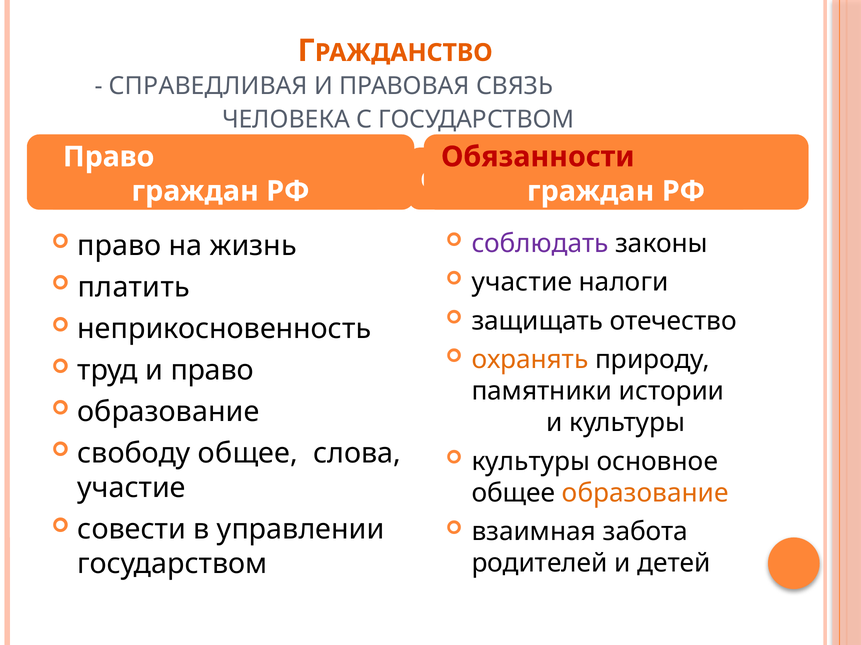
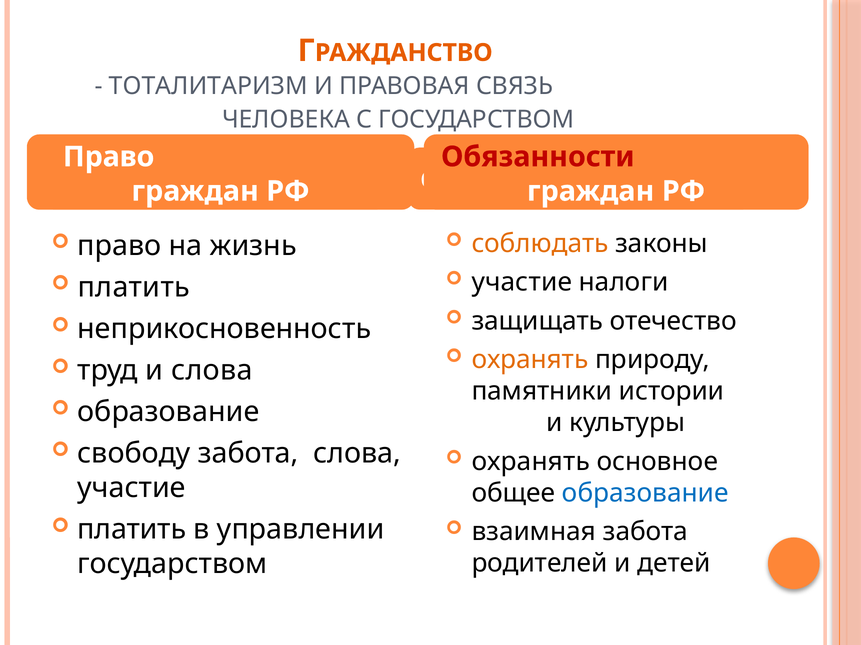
СПРАВЕДЛИВАЯ: СПРАВЕДЛИВАЯ -> ТОТАЛИТАРИЗМ
соблюдать colour: purple -> orange
и право: право -> слова
свободу общее: общее -> забота
культуры at (531, 462): культуры -> охранять
образование at (645, 493) colour: orange -> blue
совести at (132, 530): совести -> платить
